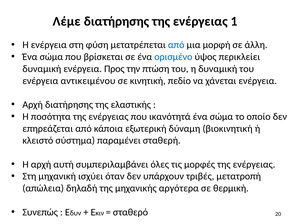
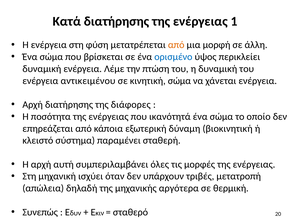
Λέμε: Λέμε -> Κατά
από at (176, 45) colour: blue -> orange
Προς: Προς -> Λέμε
κινητική πεδίο: πεδίο -> σώμα
ελαστικής: ελαστικής -> διάφορες
